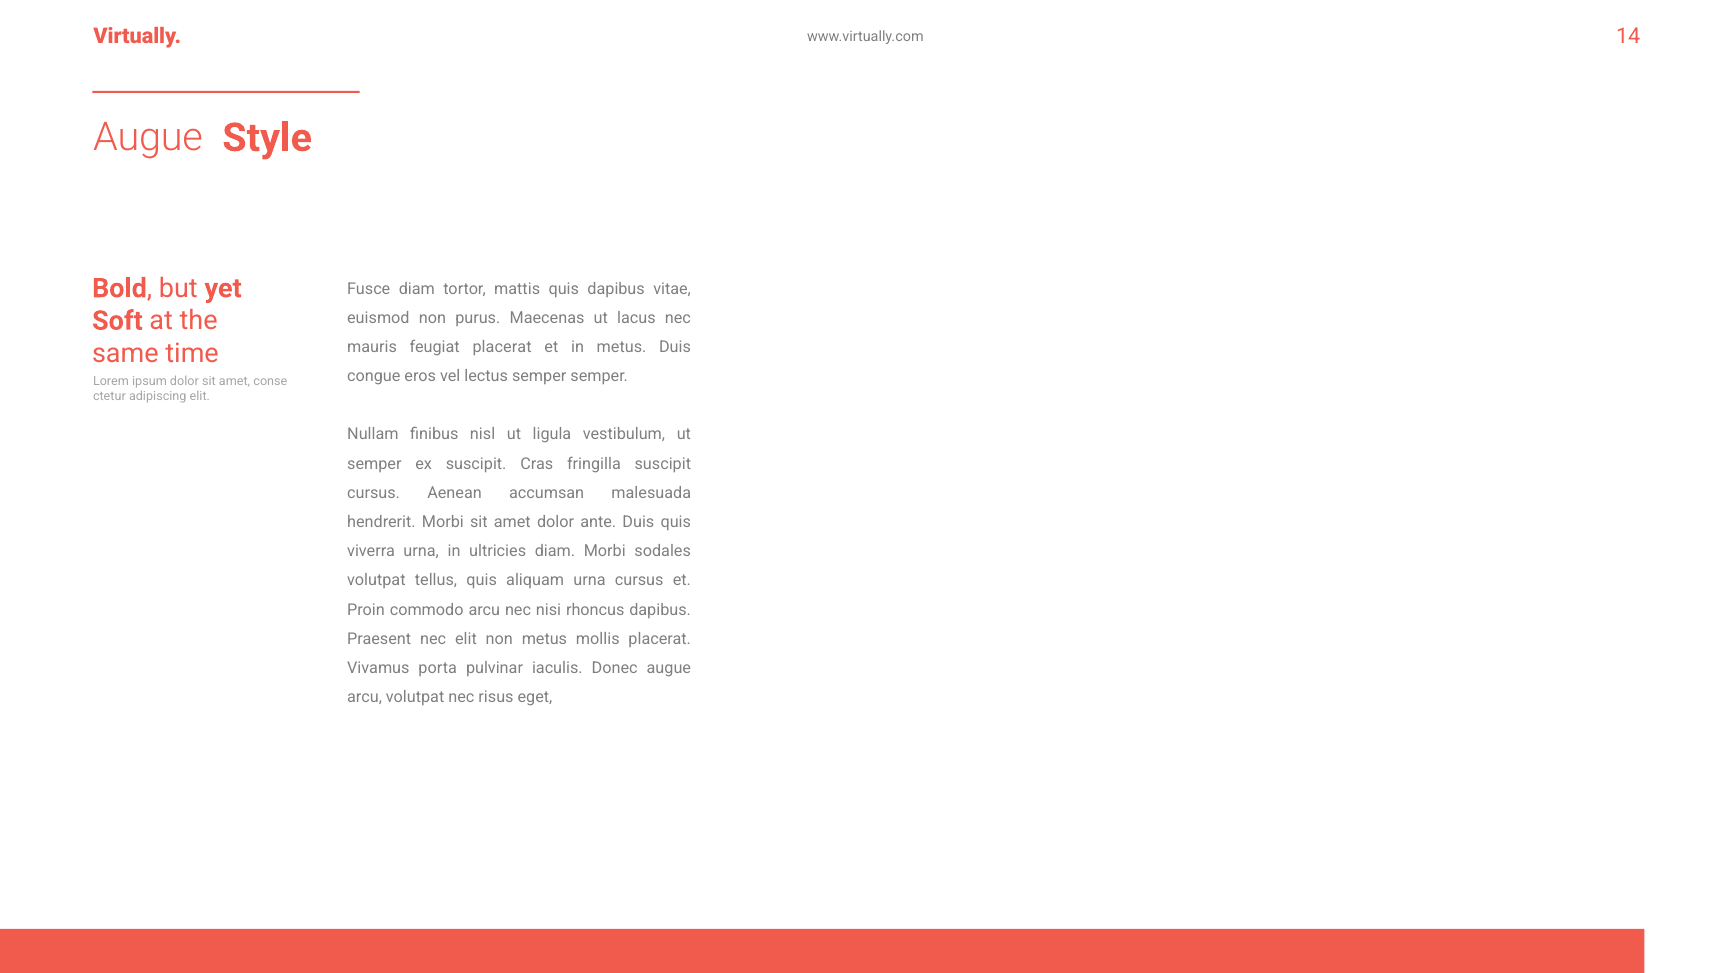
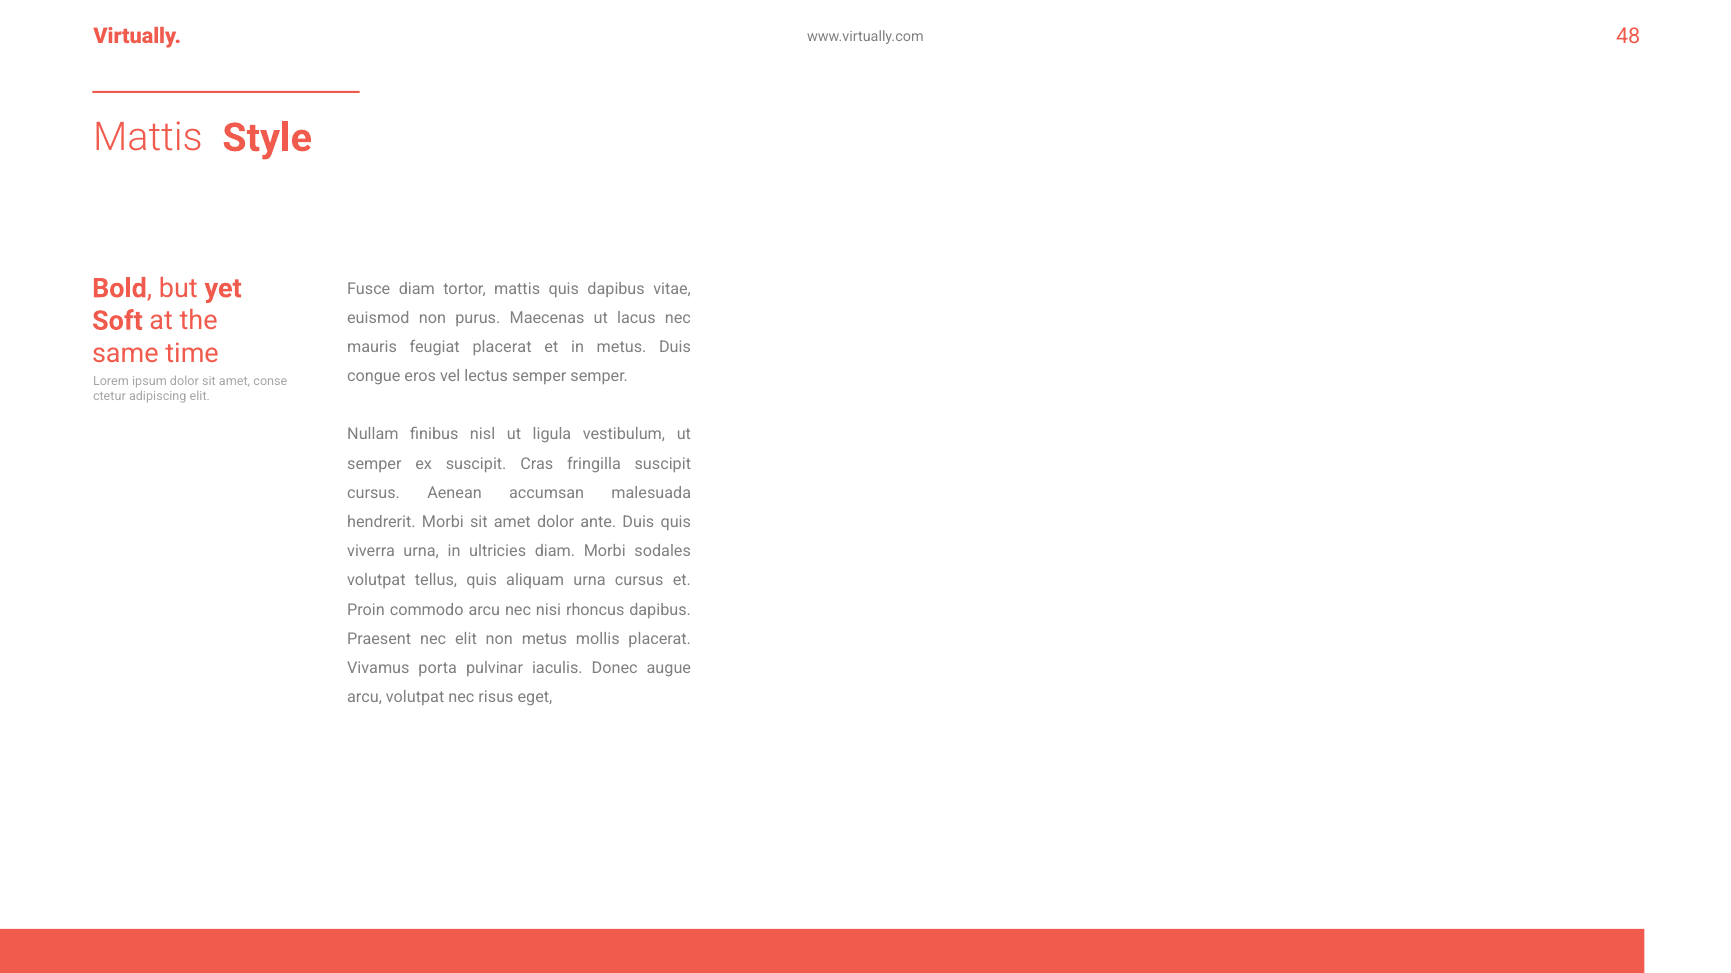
14: 14 -> 48
Augue at (148, 138): Augue -> Mattis
